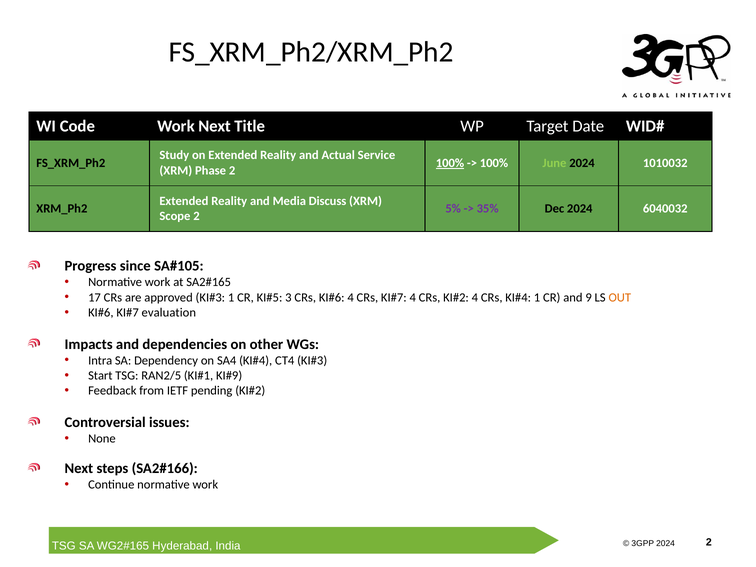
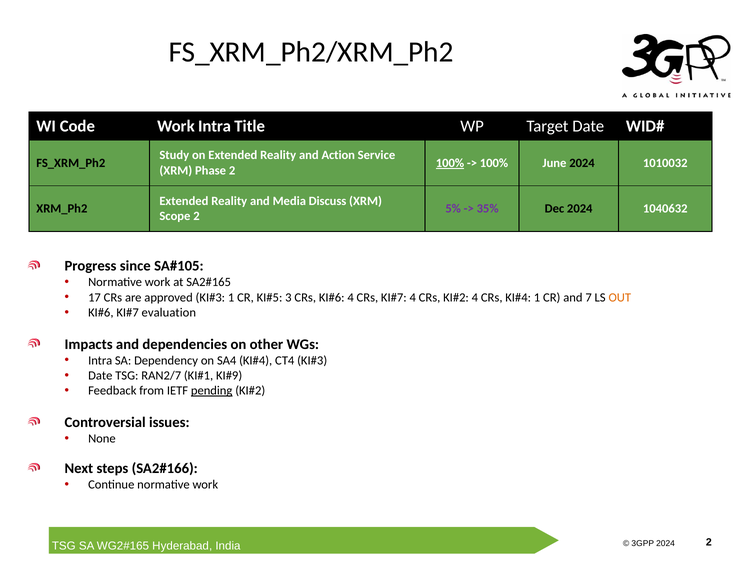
Work Next: Next -> Intra
Actual: Actual -> Action
June colour: light green -> white
6040032: 6040032 -> 1040632
9: 9 -> 7
Start at (100, 376): Start -> Date
RAN2/5: RAN2/5 -> RAN2/7
pending underline: none -> present
